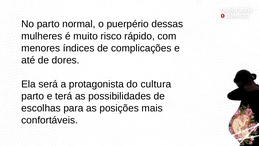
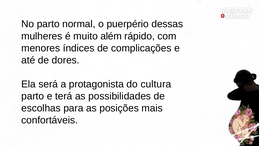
risco: risco -> além
